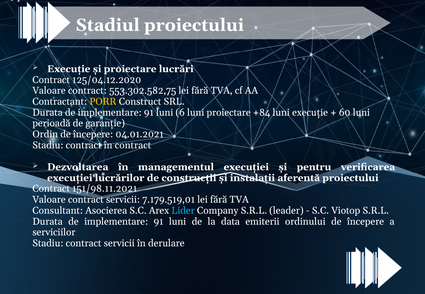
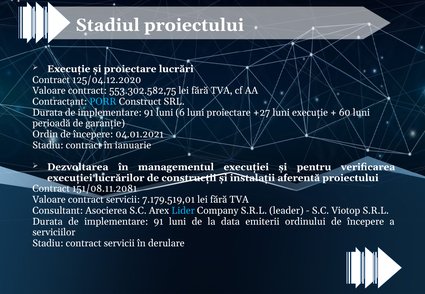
PORR colour: yellow -> light blue
+84: +84 -> +27
în contract: contract -> ianuarie
151/98.11.2021: 151/98.11.2021 -> 151/08.11.2081
